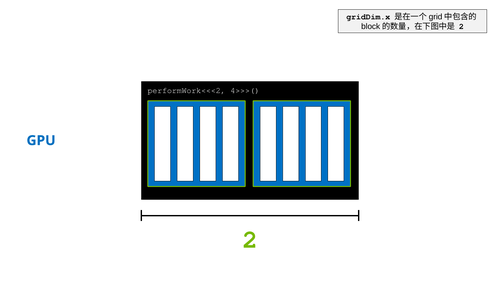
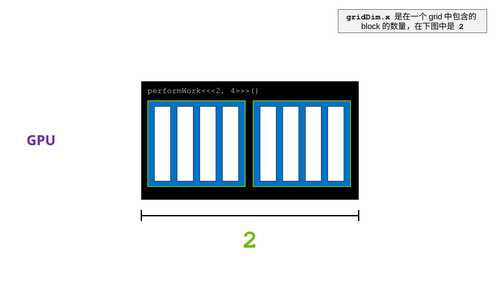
GPU colour: blue -> purple
